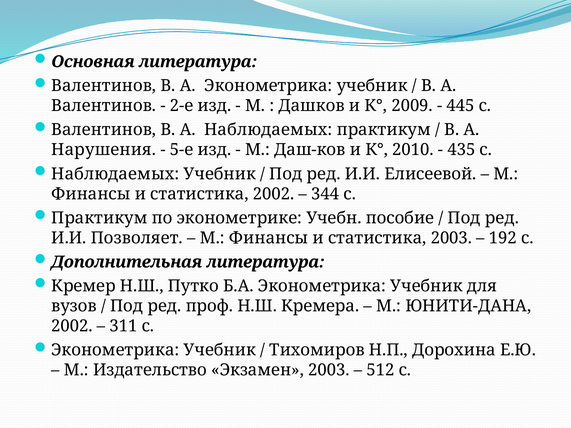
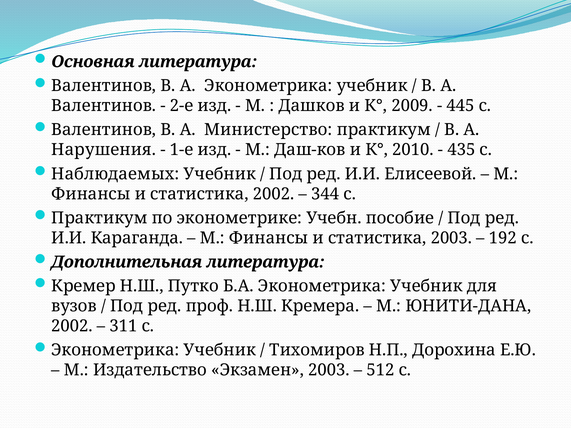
А Наблюдаемых: Наблюдаемых -> Министерство
5-е: 5-е -> 1-е
Позволяет: Позволяет -> Караганда
